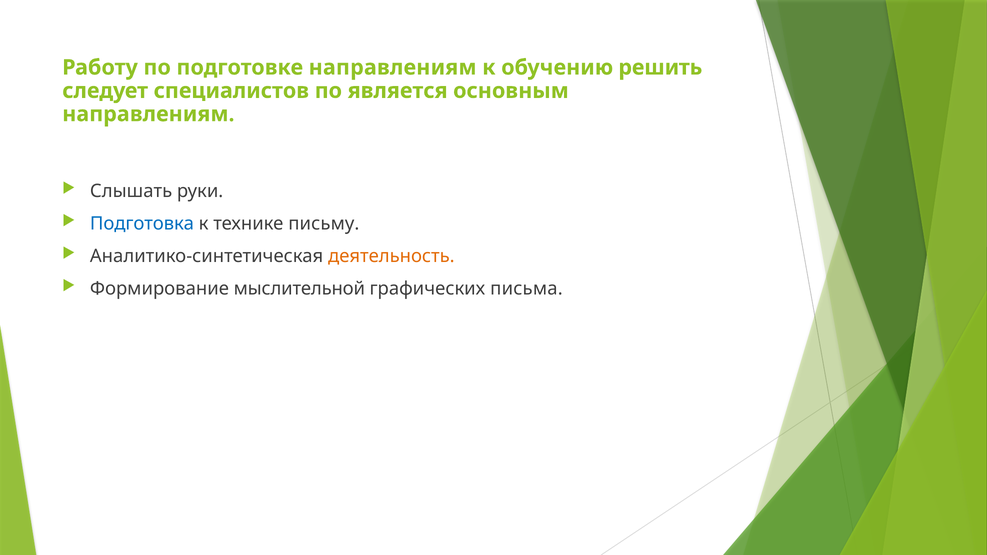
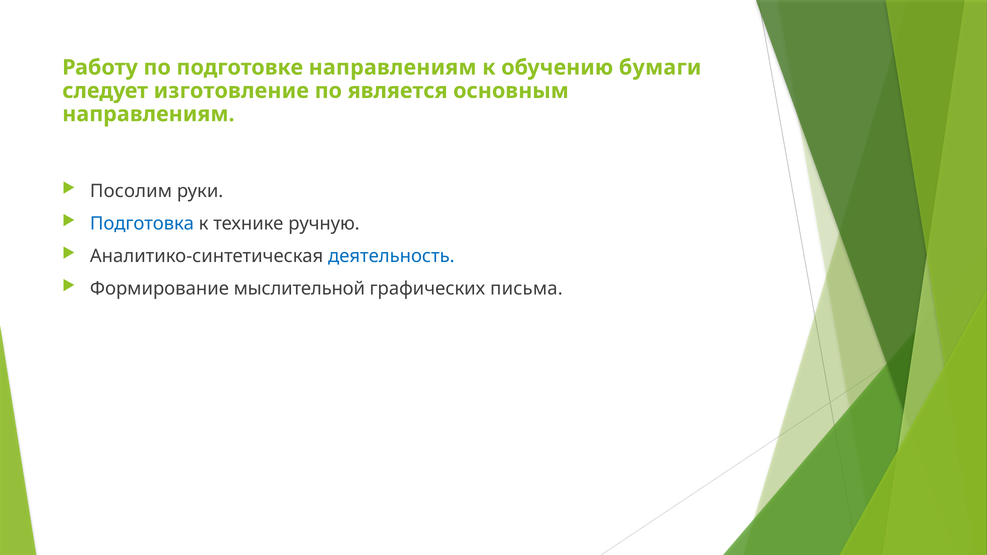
решить: решить -> бумаги
специалистов: специалистов -> изготовление
Слышать: Слышать -> Посолим
письму: письму -> ручную
деятельность colour: orange -> blue
